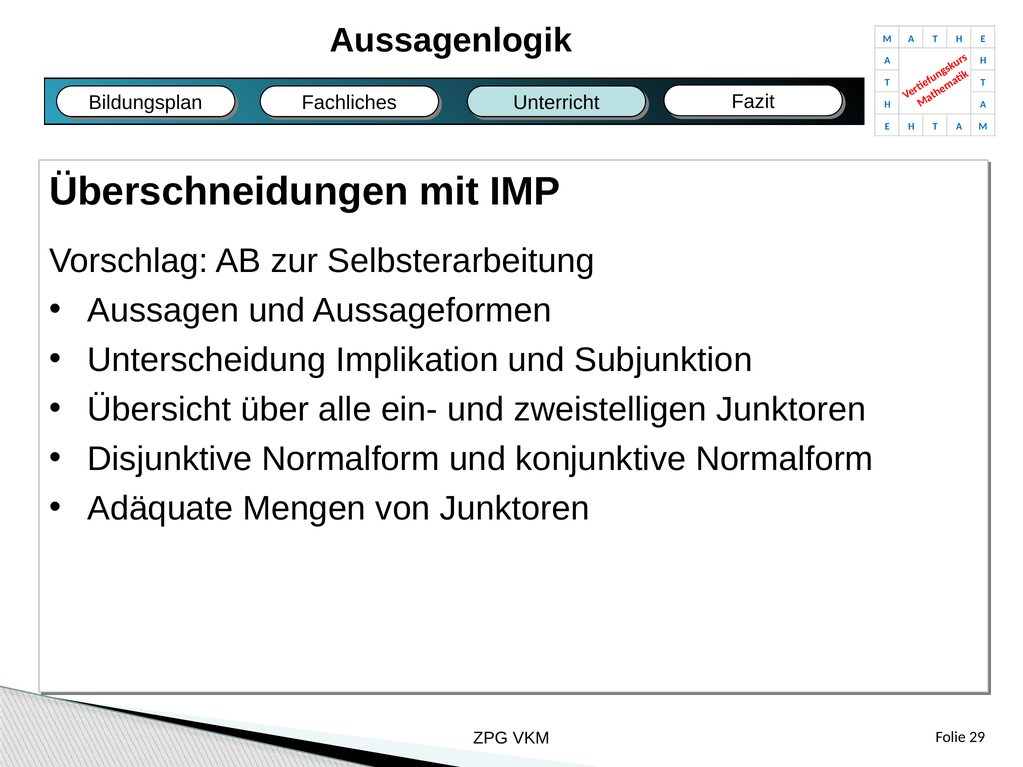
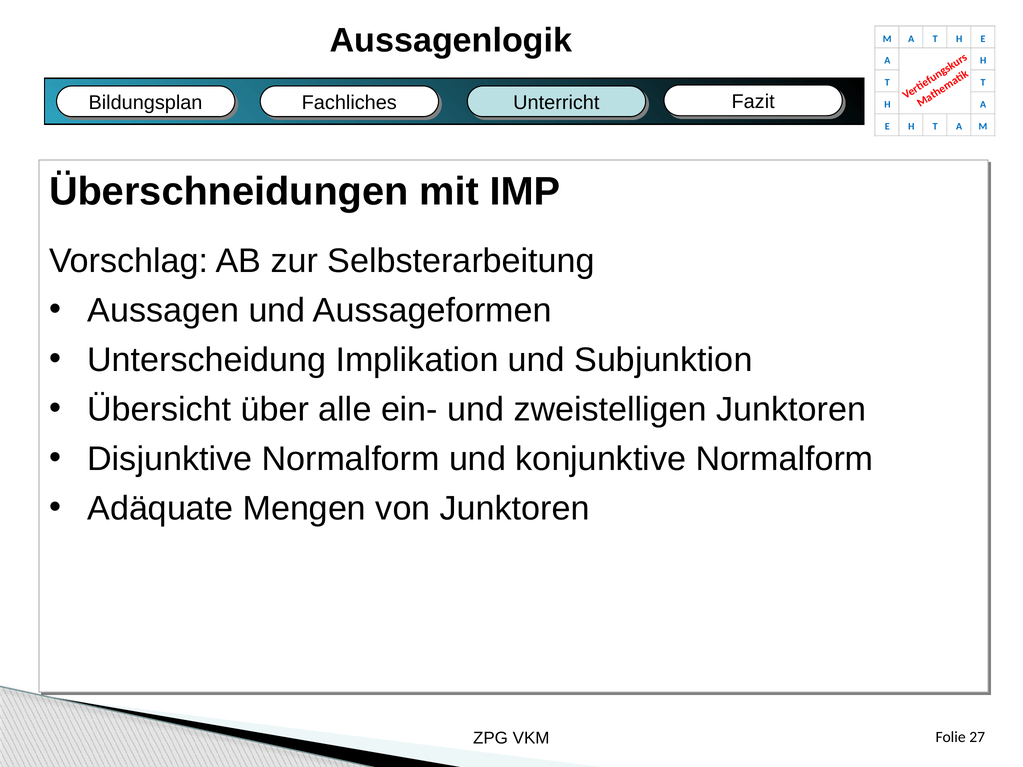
29: 29 -> 27
